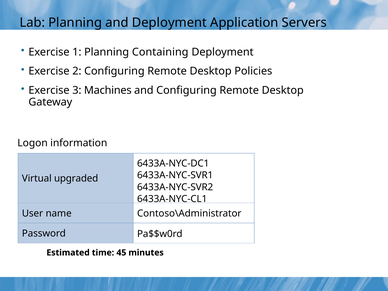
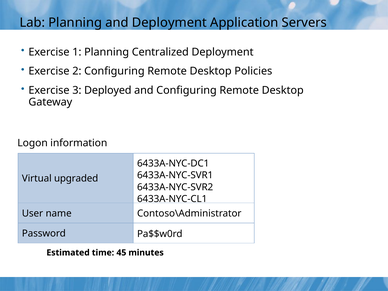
Containing: Containing -> Centralized
Machines: Machines -> Deployed
